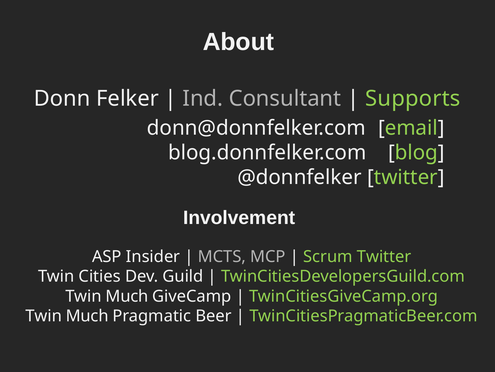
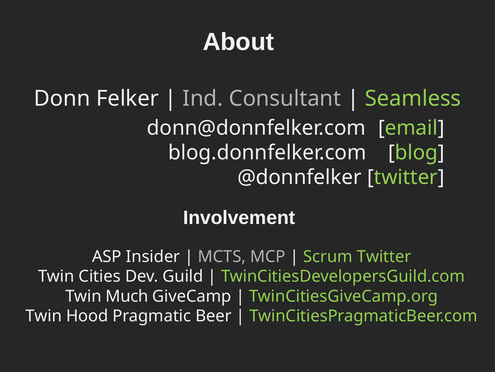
Supports: Supports -> Seamless
Much at (87, 315): Much -> Hood
